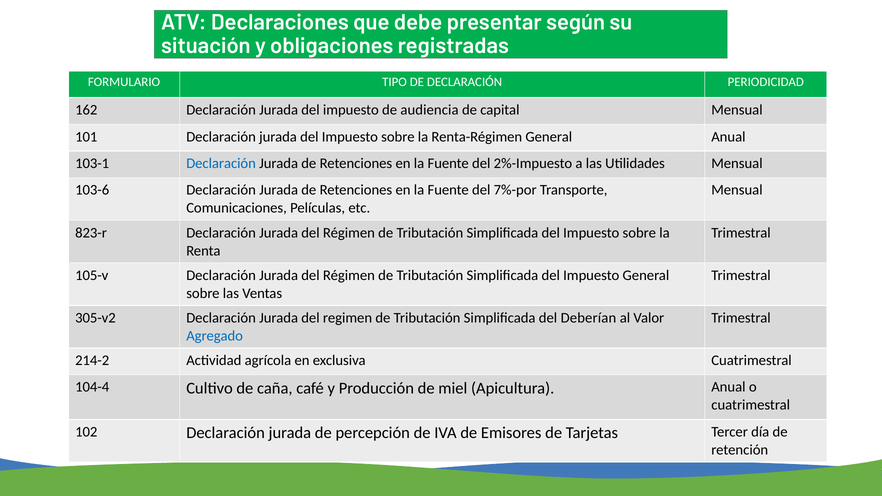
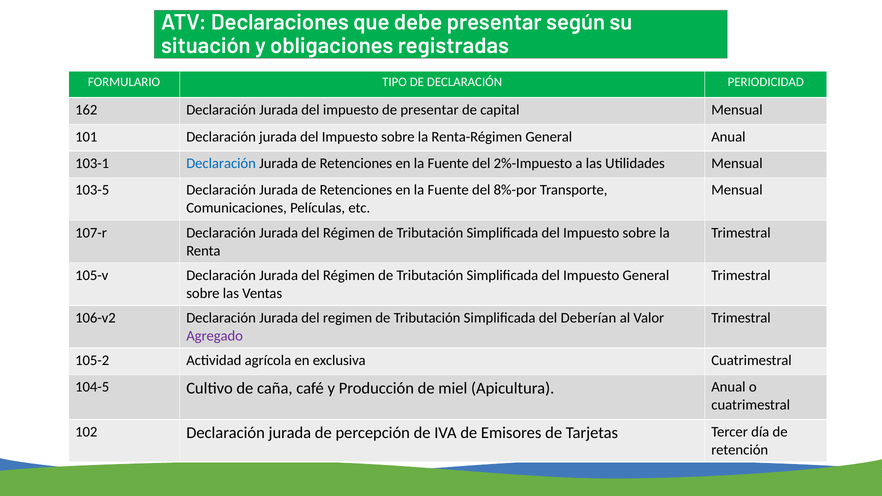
de audiencia: audiencia -> presentar
103-6: 103-6 -> 103-5
7%-por: 7%-por -> 8%-por
823-r: 823-r -> 107-r
305-v2: 305-v2 -> 106-v2
Agregado colour: blue -> purple
214-2: 214-2 -> 105-2
104-4: 104-4 -> 104-5
